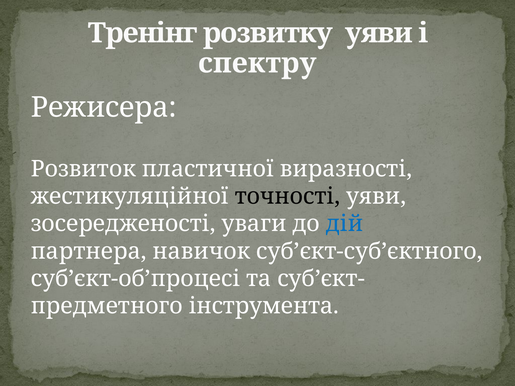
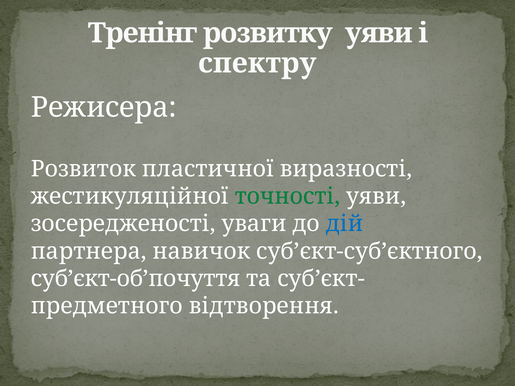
точності colour: black -> green
суб’єкт-об’процесі: суб’єкт-об’процесі -> суб’єкт-об’почуття
інструмента: інструмента -> відтворення
